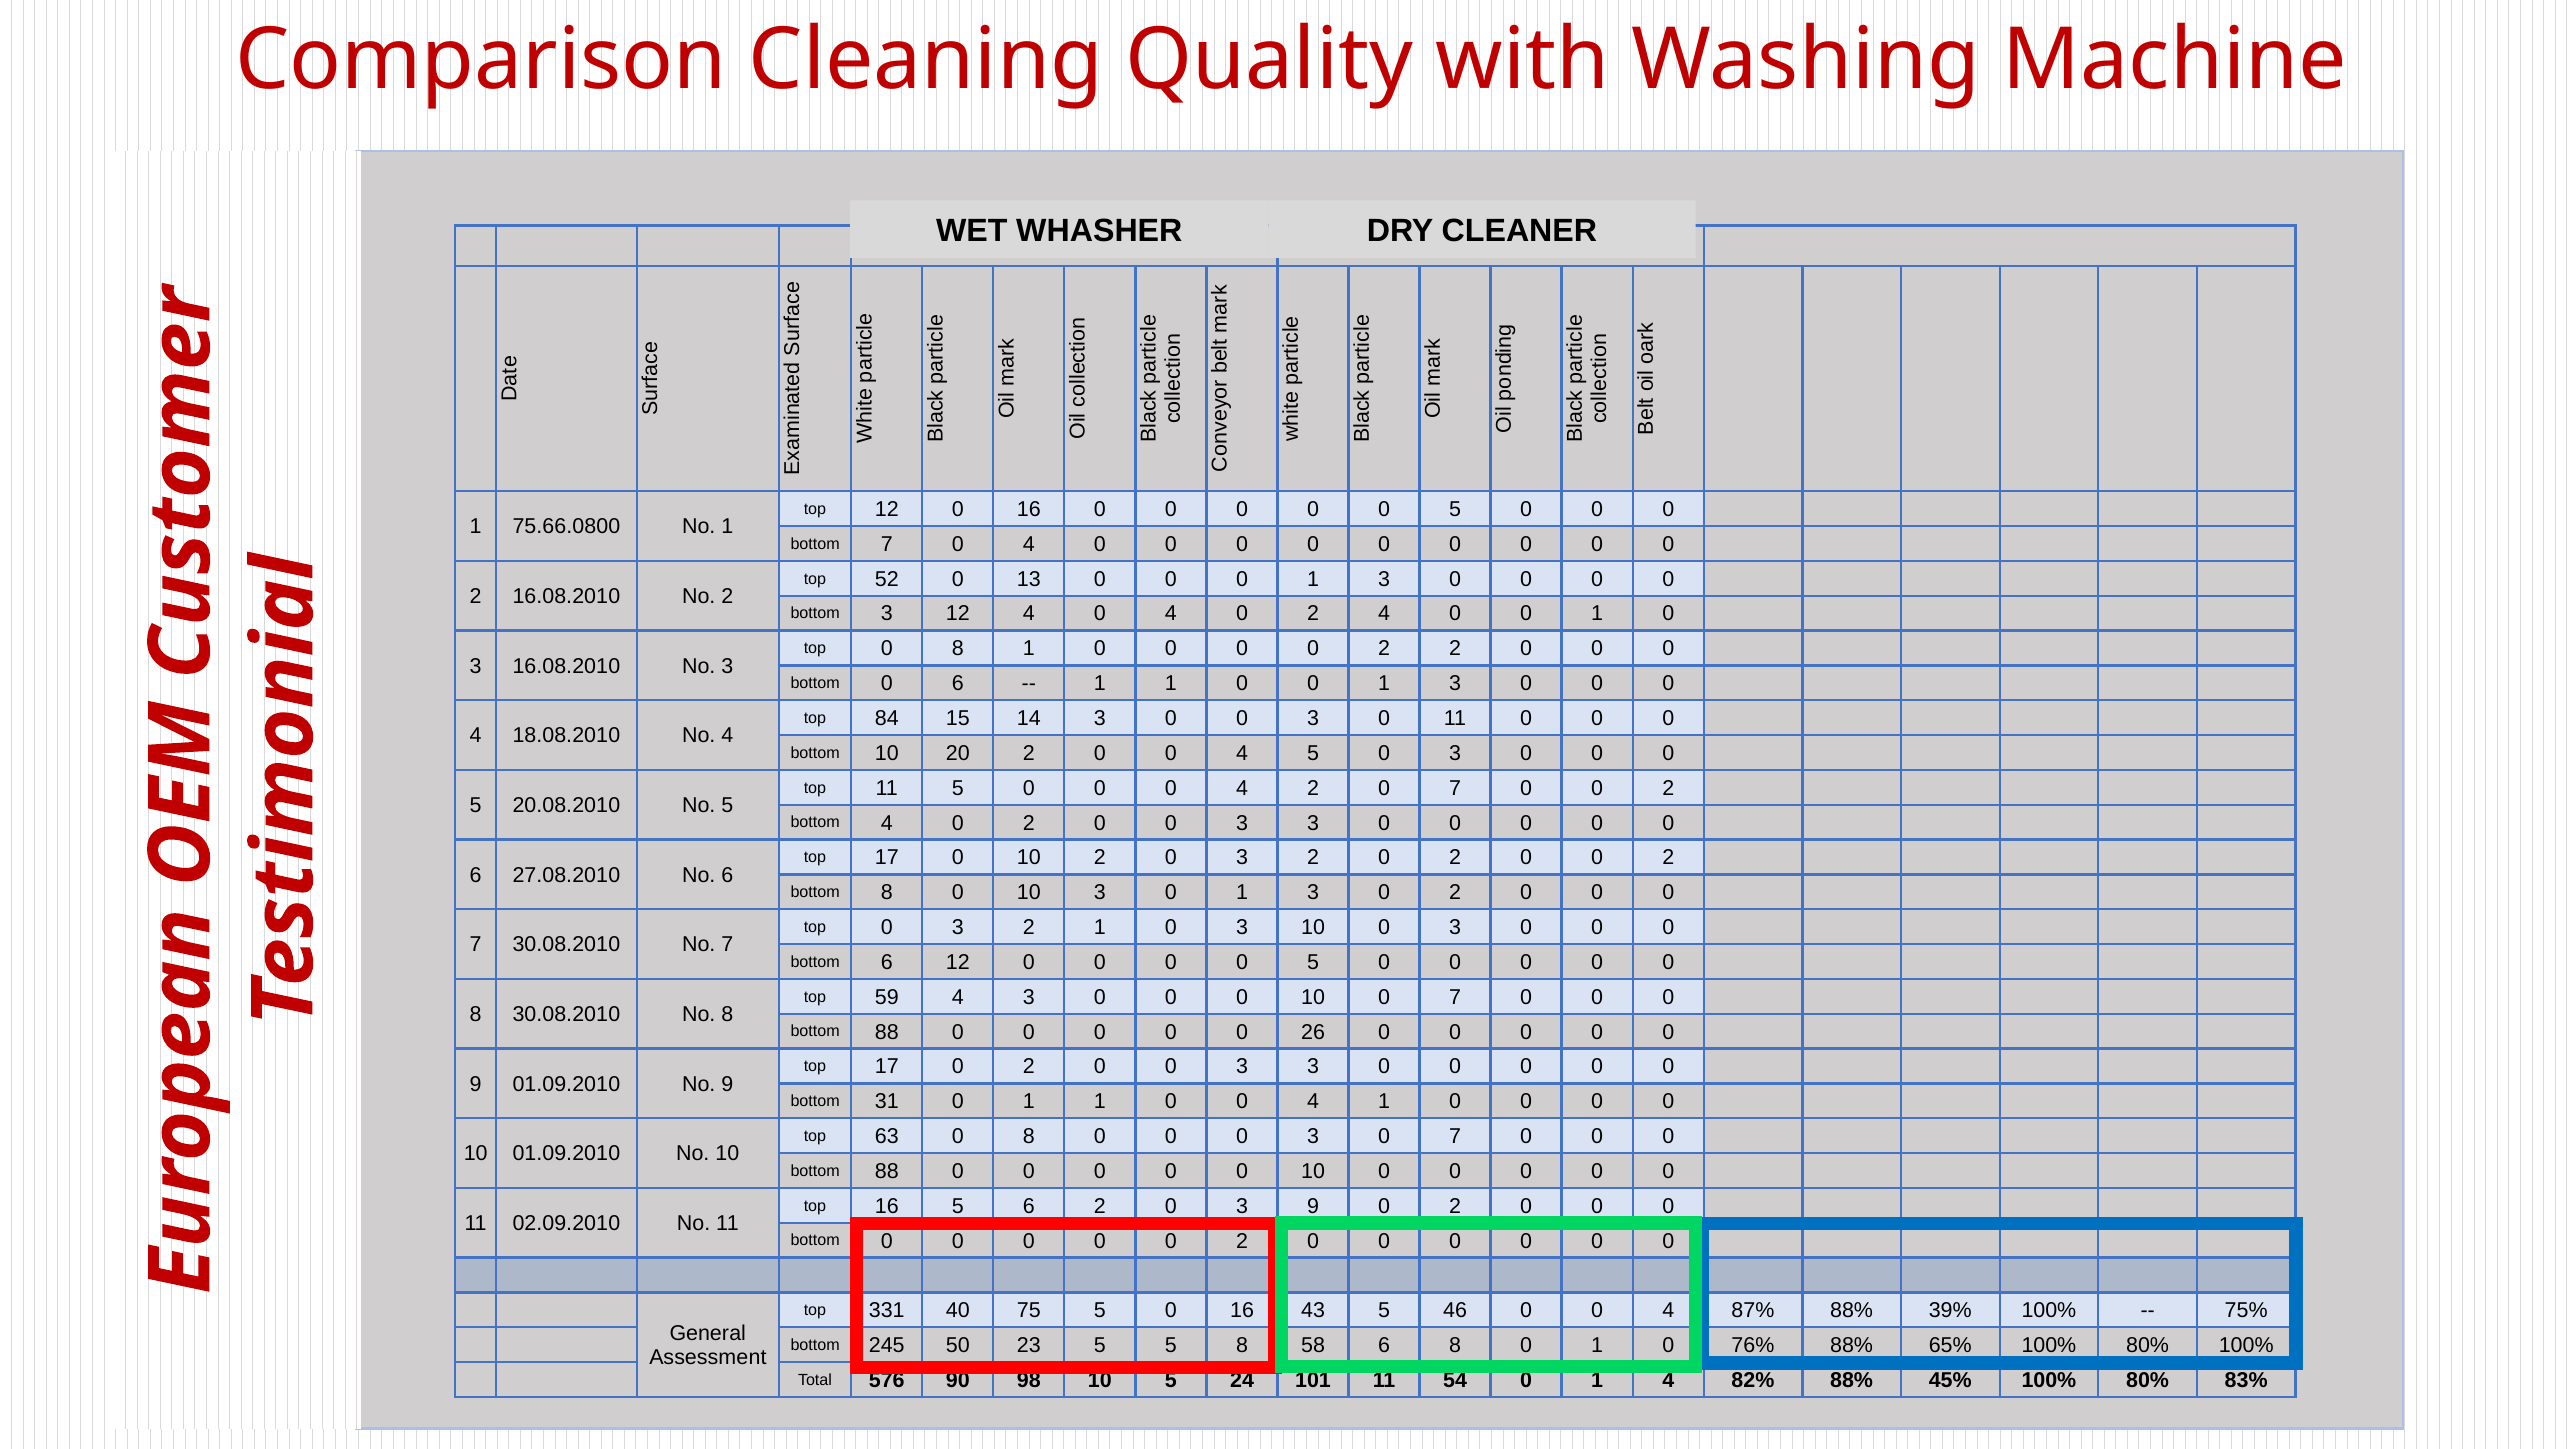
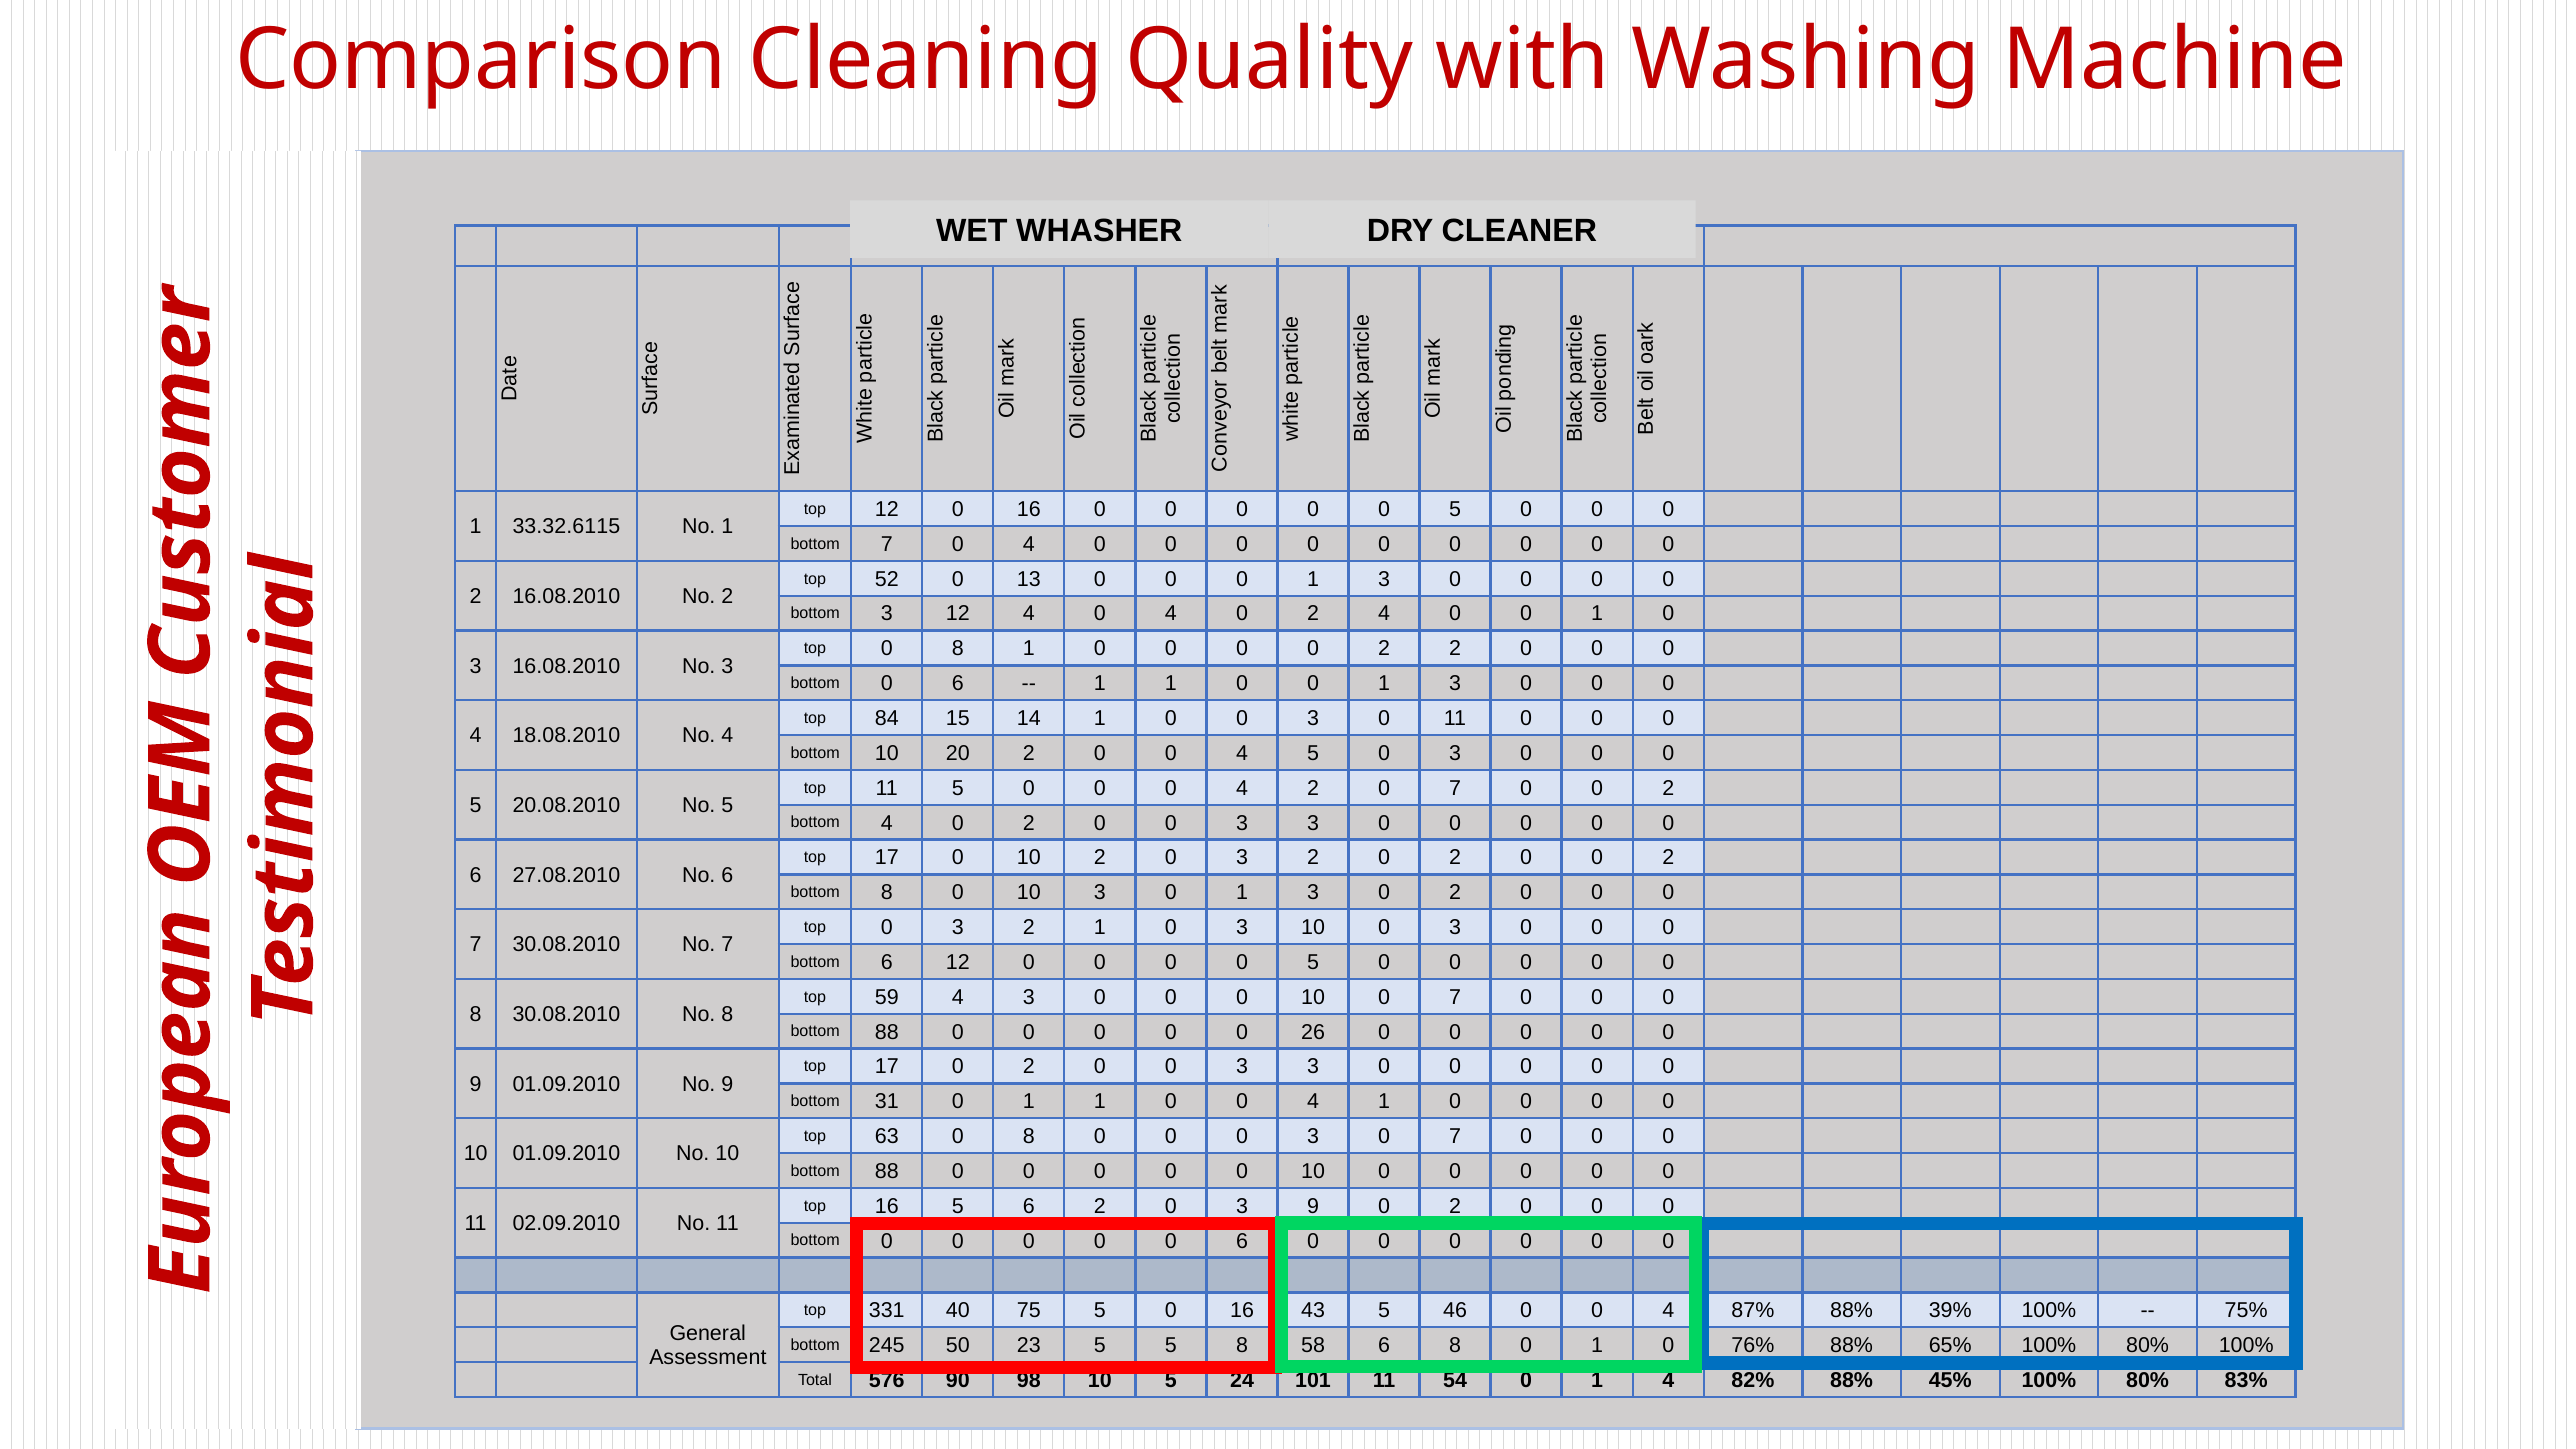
75.66.0800: 75.66.0800 -> 33.32.6115
14 3: 3 -> 1
2 at (1242, 1241): 2 -> 6
